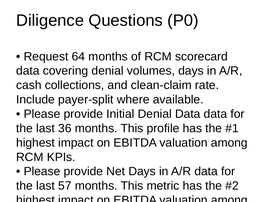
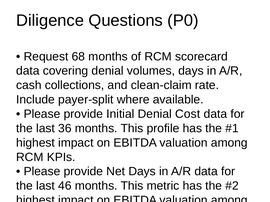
64: 64 -> 68
Denial Data: Data -> Cost
57: 57 -> 46
